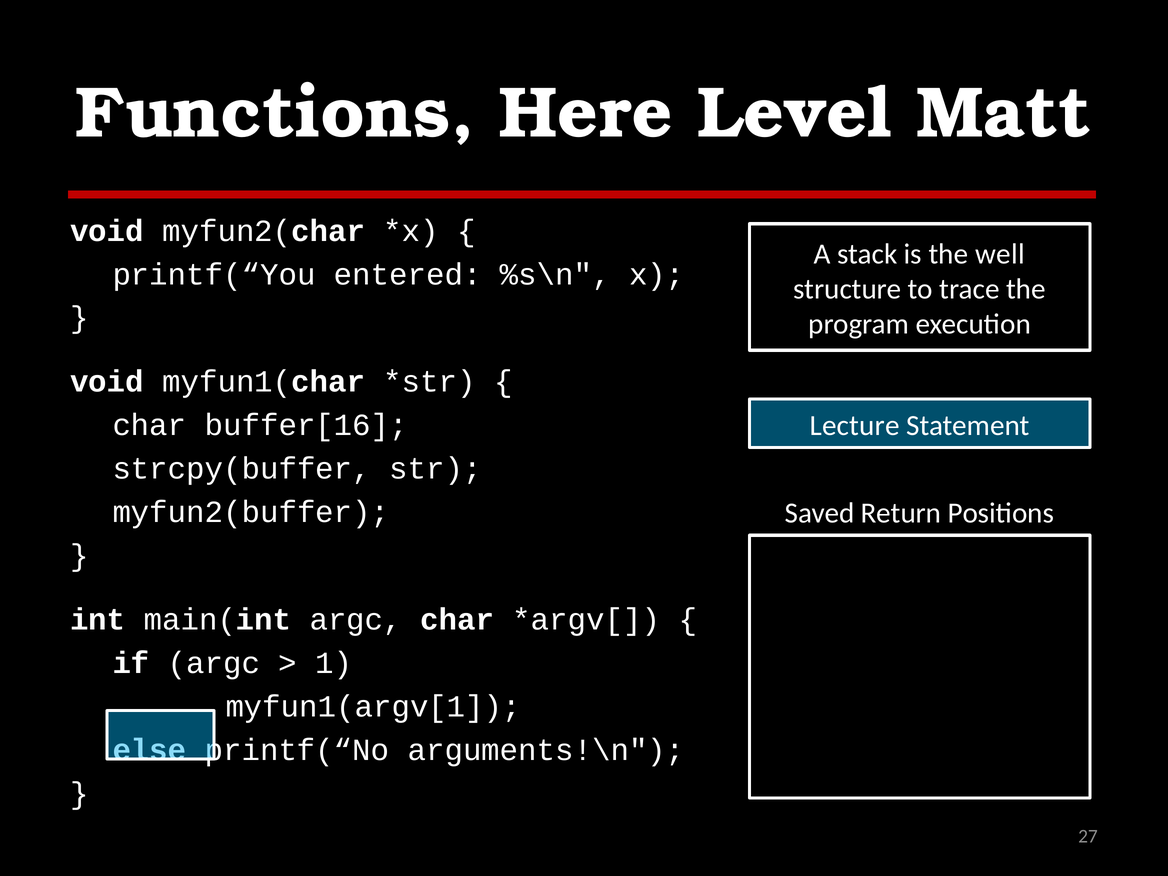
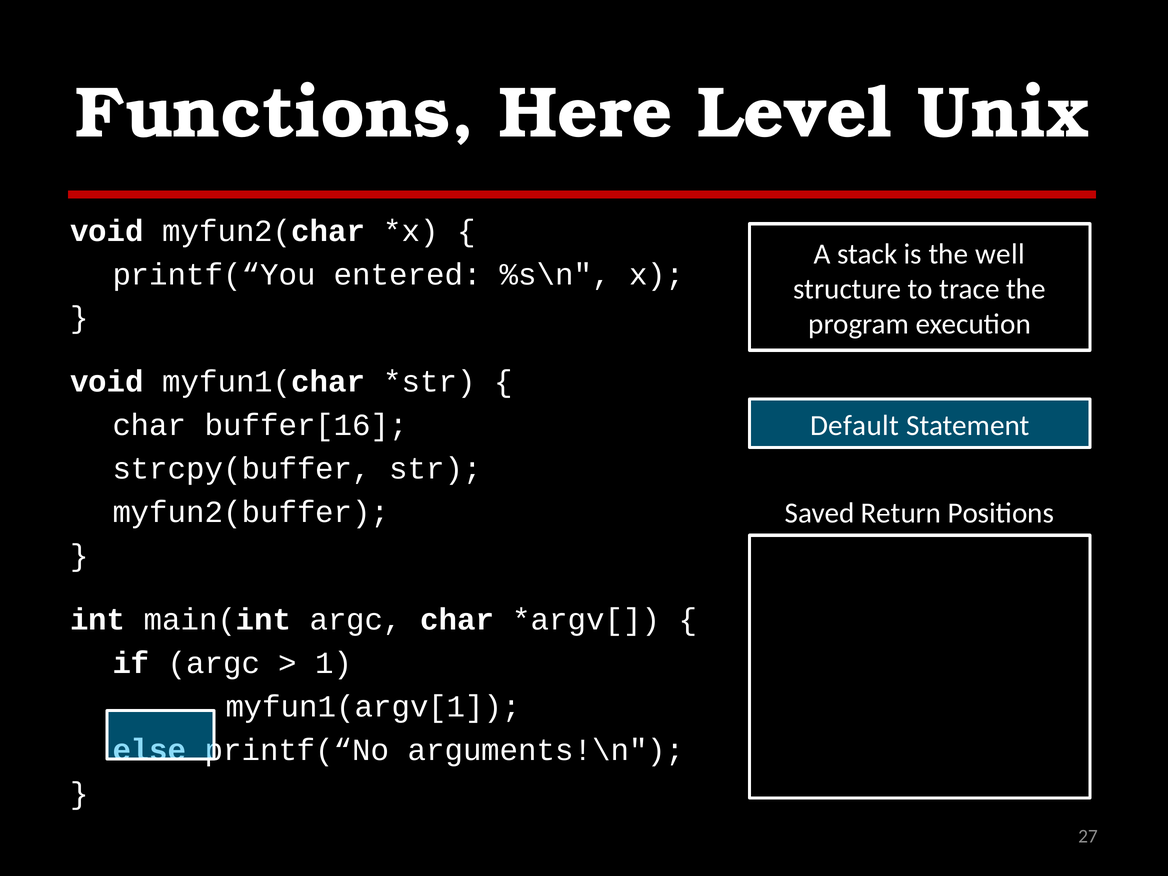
Matt: Matt -> Unix
Lecture: Lecture -> Default
